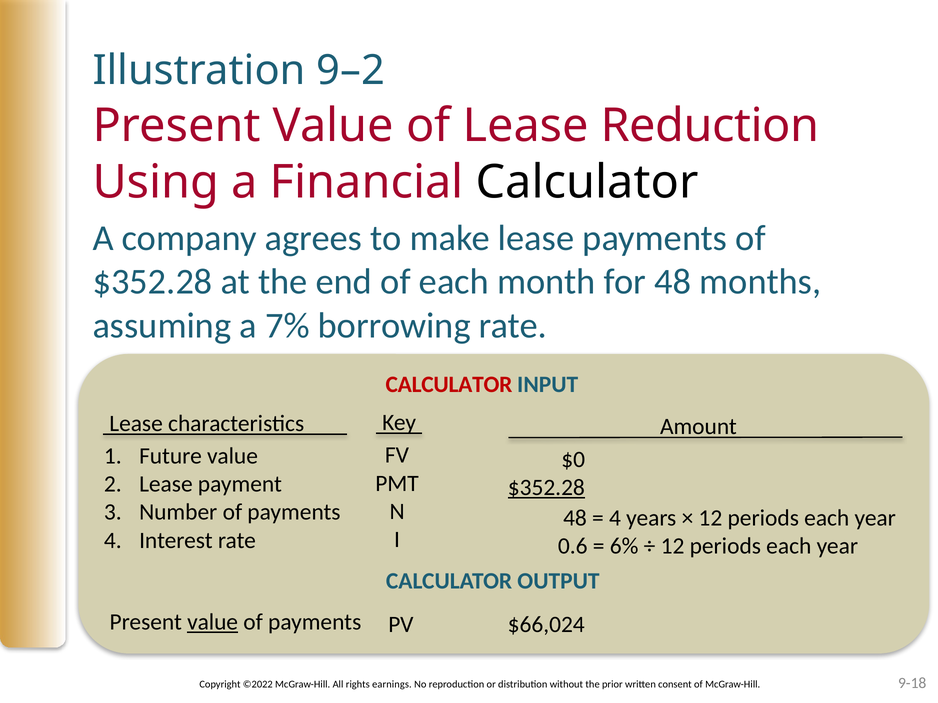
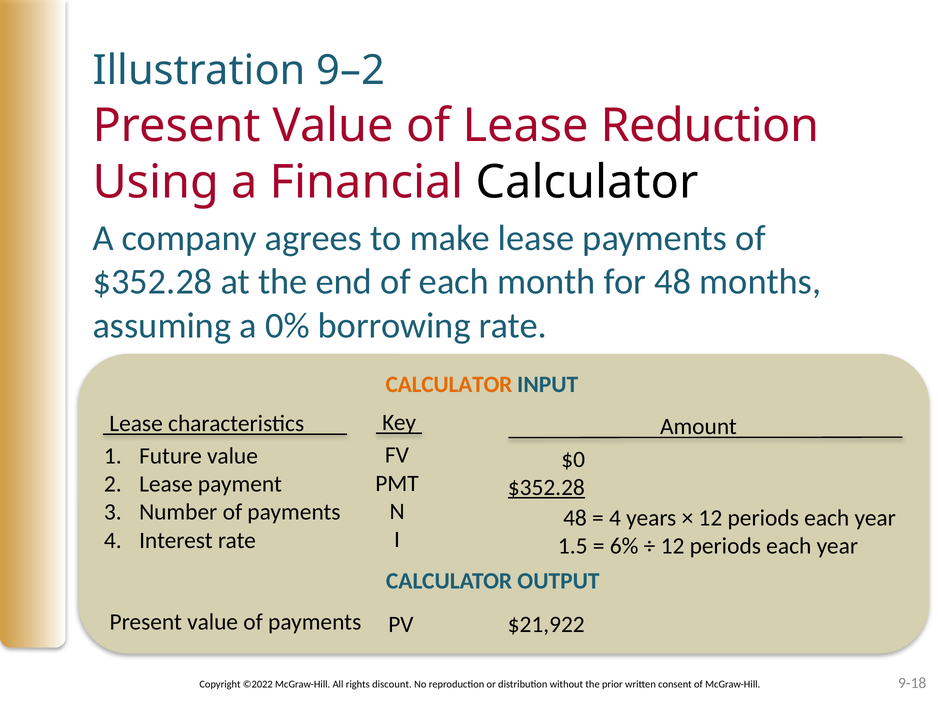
7%: 7% -> 0%
CALCULATOR at (449, 385) colour: red -> orange
0.6: 0.6 -> 1.5
value at (213, 623) underline: present -> none
$66,024: $66,024 -> $21,922
earnings: earnings -> discount
